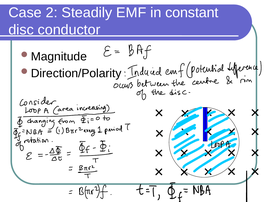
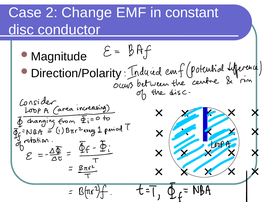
Steadily: Steadily -> Change
